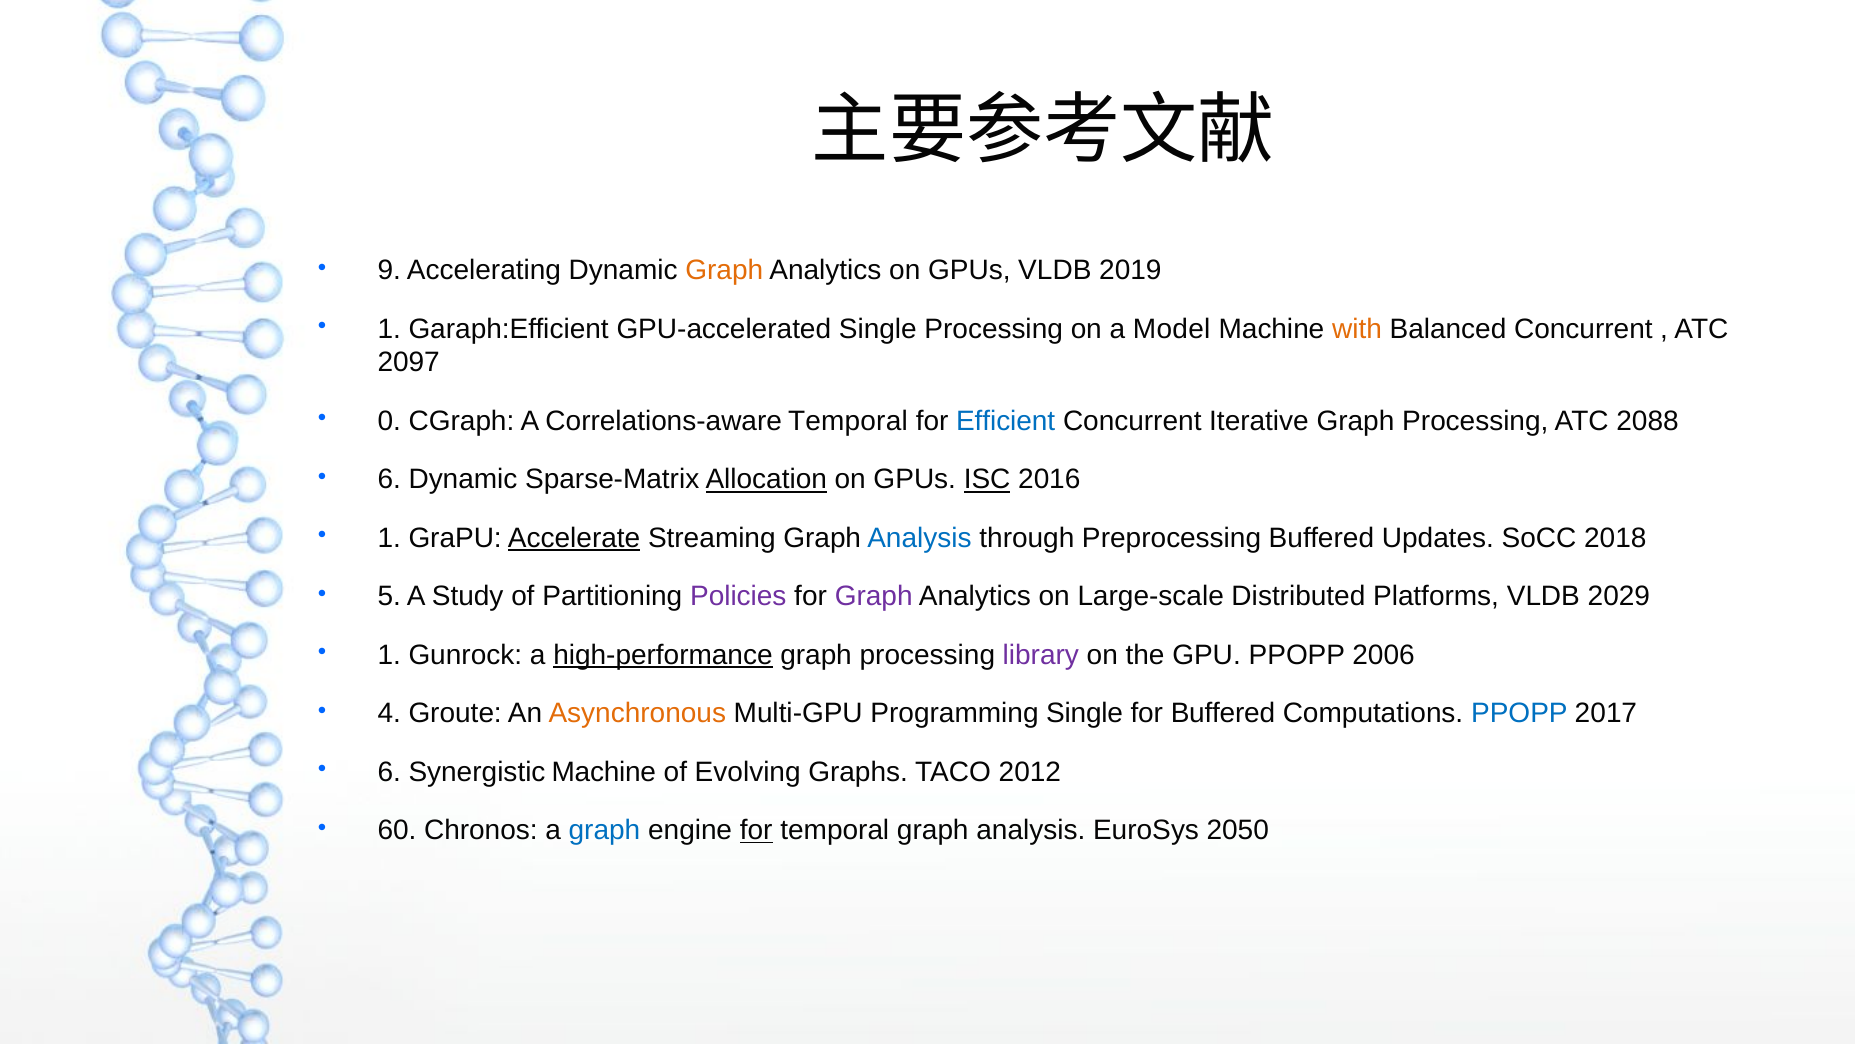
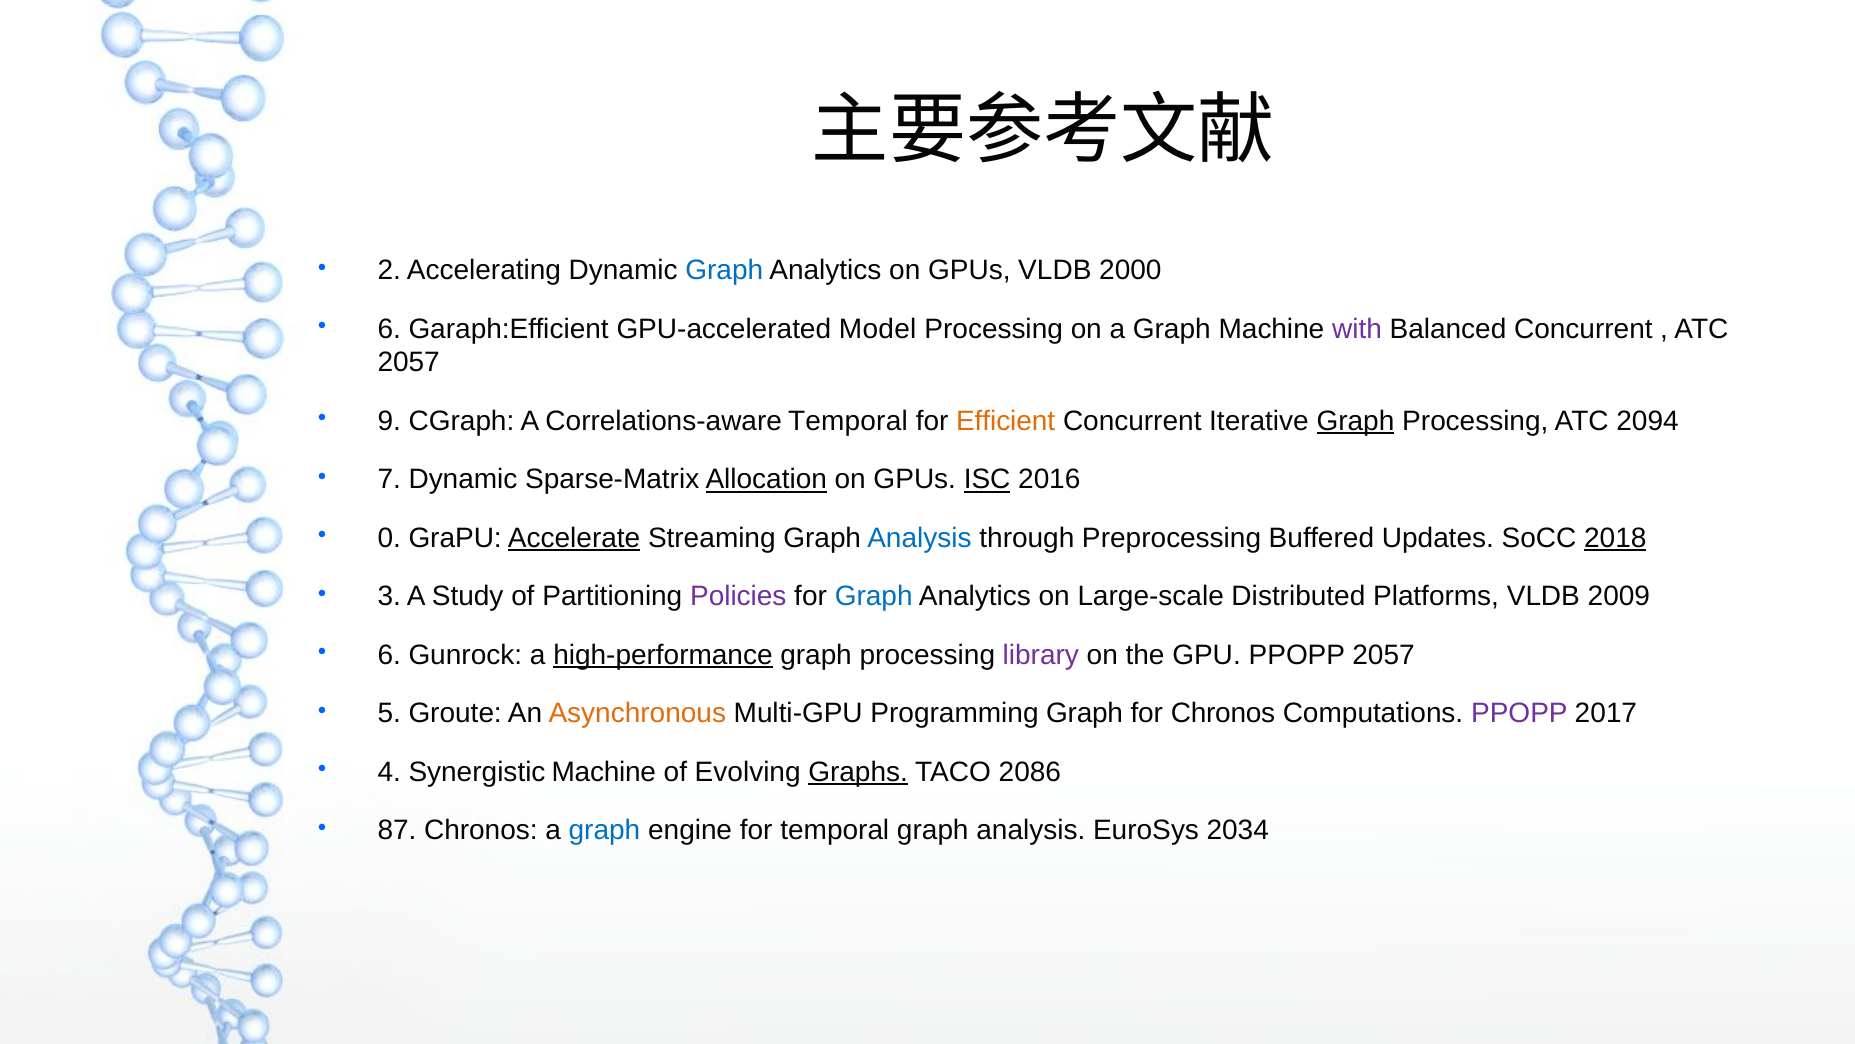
9: 9 -> 2
Graph at (724, 270) colour: orange -> blue
2019: 2019 -> 2000
1 at (389, 329): 1 -> 6
GPU-accelerated Single: Single -> Model
on a Model: Model -> Graph
with colour: orange -> purple
2097 at (409, 363): 2097 -> 2057
0: 0 -> 9
Efficient colour: blue -> orange
Graph at (1355, 421) underline: none -> present
2088: 2088 -> 2094
6 at (389, 479): 6 -> 7
1 at (389, 538): 1 -> 0
2018 underline: none -> present
5: 5 -> 3
Graph at (874, 596) colour: purple -> blue
2029: 2029 -> 2009
1 at (389, 655): 1 -> 6
PPOPP 2006: 2006 -> 2057
4: 4 -> 5
Programming Single: Single -> Graph
for Buffered: Buffered -> Chronos
PPOPP at (1519, 713) colour: blue -> purple
6 at (389, 772): 6 -> 4
Graphs underline: none -> present
2012: 2012 -> 2086
60: 60 -> 87
for at (756, 830) underline: present -> none
2050: 2050 -> 2034
